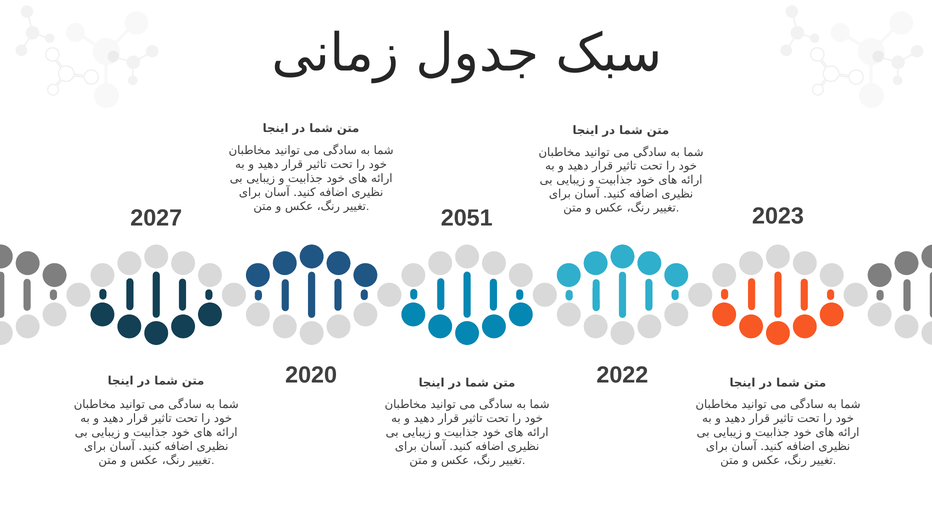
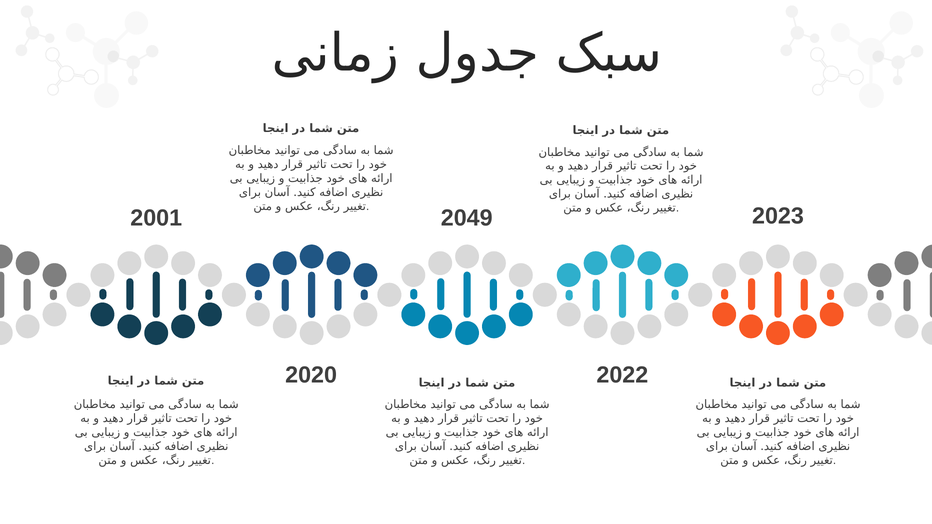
2027: 2027 -> 2001
2051: 2051 -> 2049
